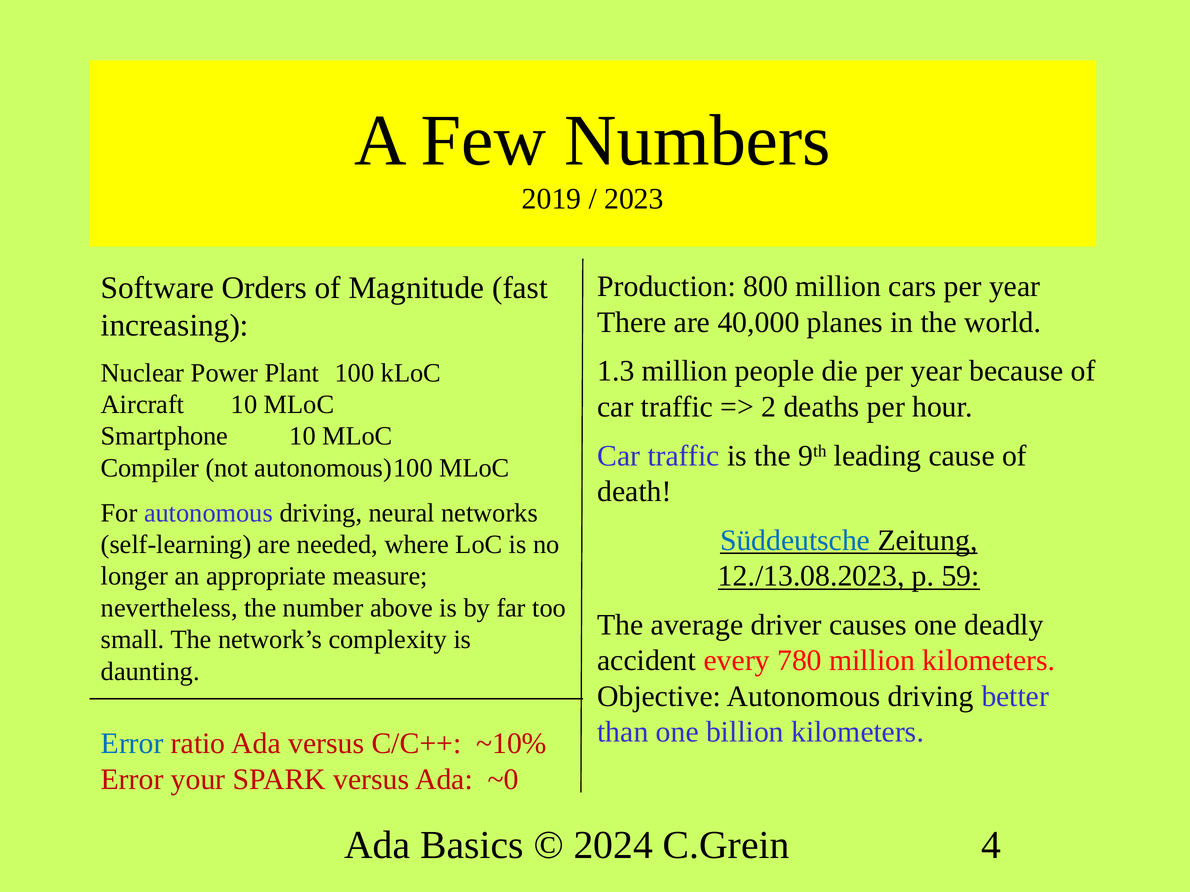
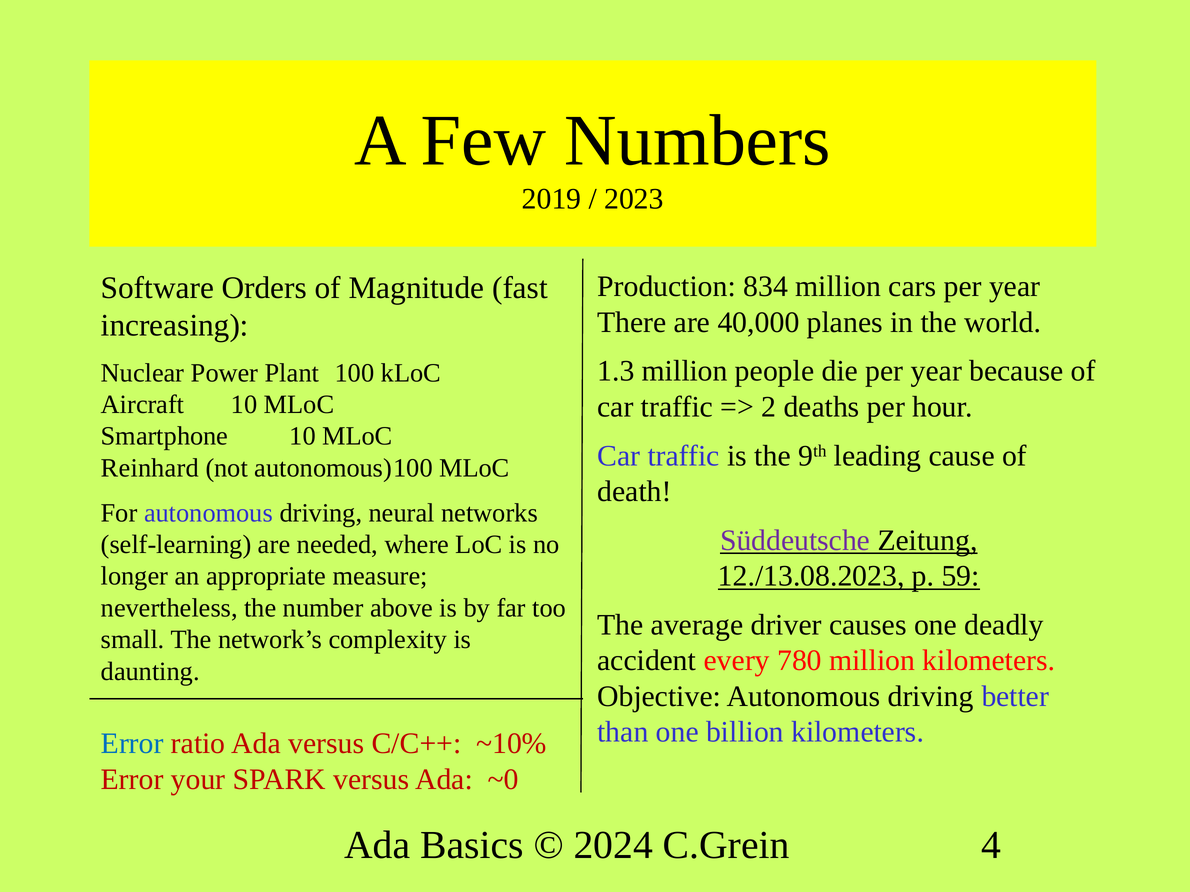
800: 800 -> 834
Compiler: Compiler -> Reinhard
Süddeutsche colour: blue -> purple
